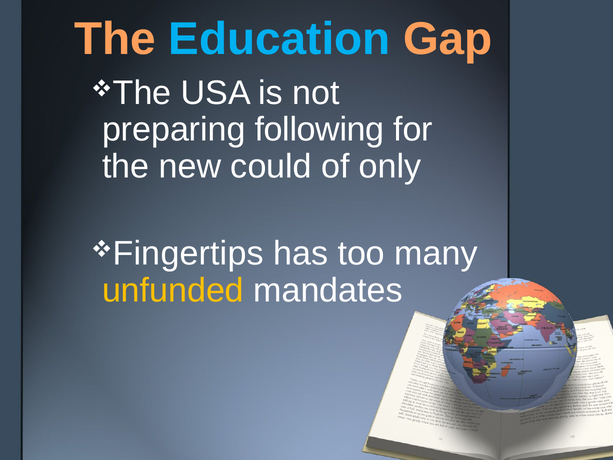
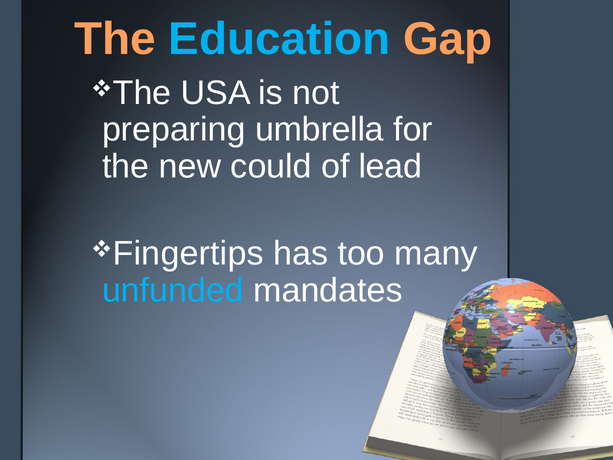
following: following -> umbrella
only: only -> lead
unfunded colour: yellow -> light blue
